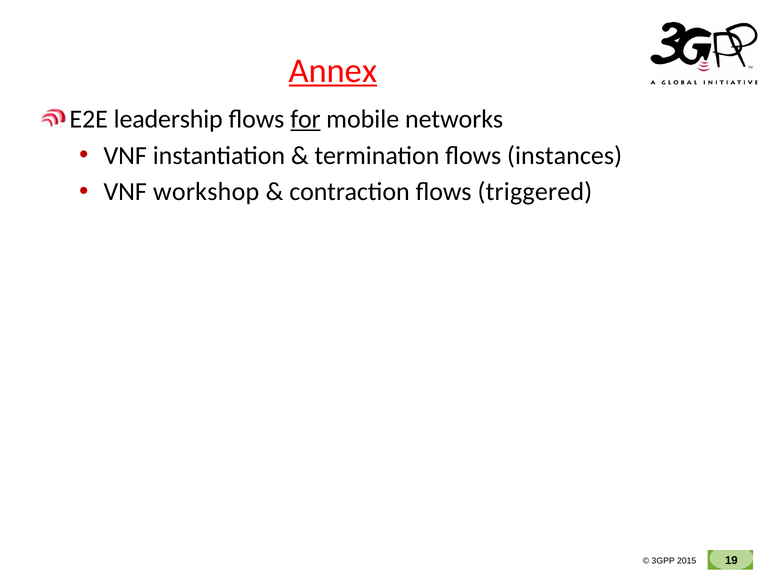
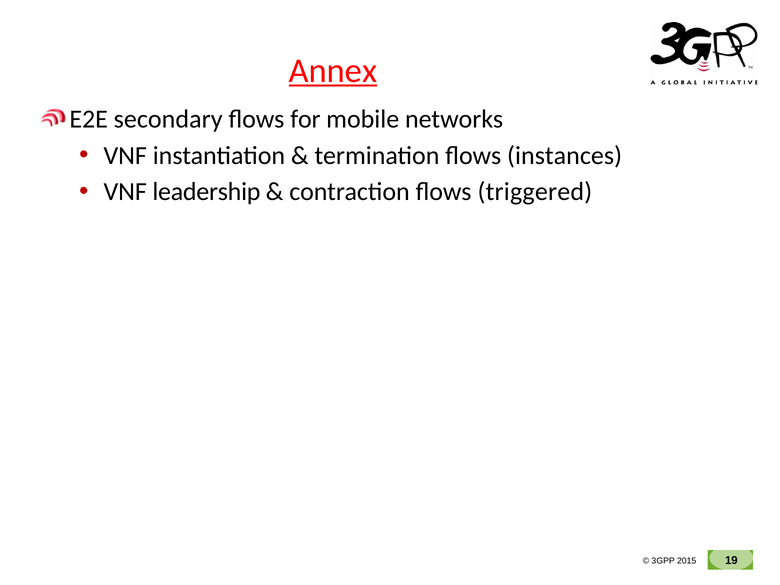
leadership: leadership -> secondary
for underline: present -> none
workshop: workshop -> leadership
